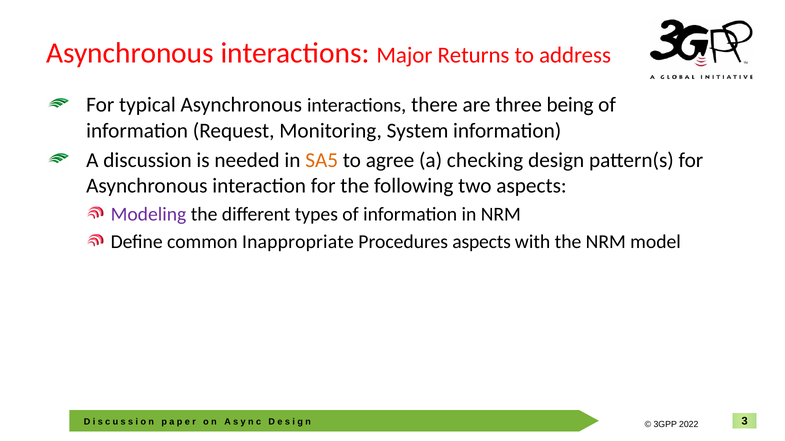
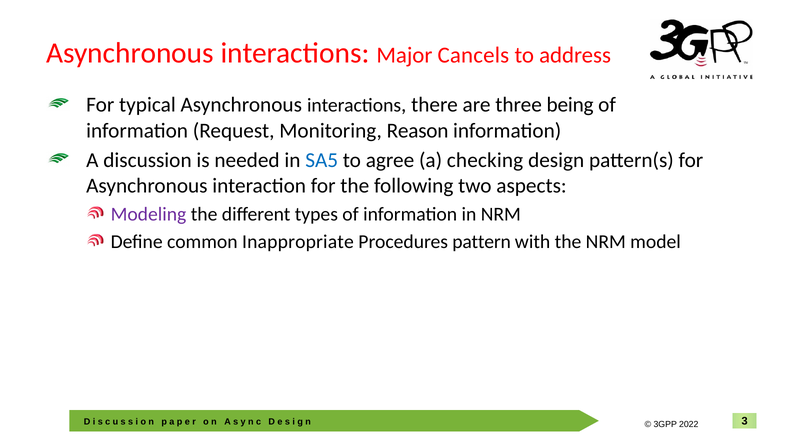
Returns: Returns -> Cancels
System: System -> Reason
SA5 colour: orange -> blue
Procedures aspects: aspects -> pattern
